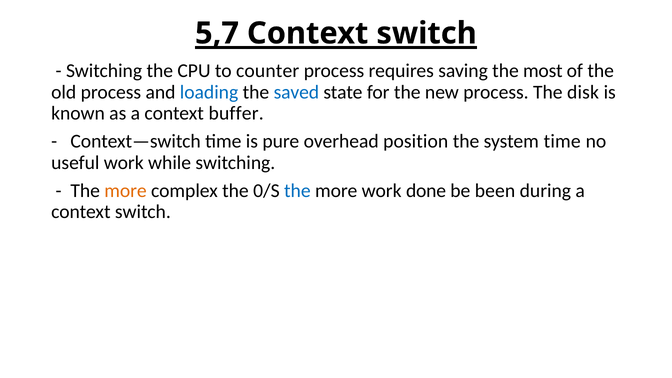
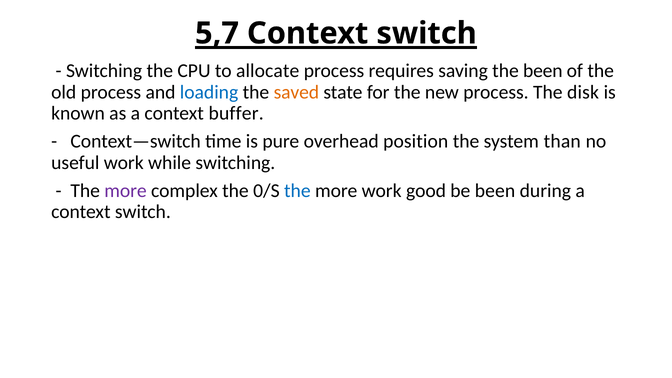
counter: counter -> allocate
the most: most -> been
saved colour: blue -> orange
system time: time -> than
more at (126, 191) colour: orange -> purple
done: done -> good
